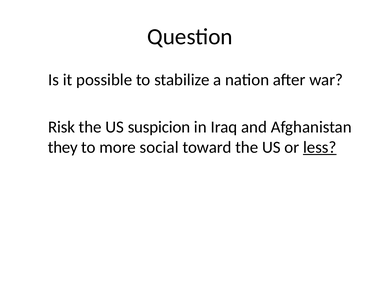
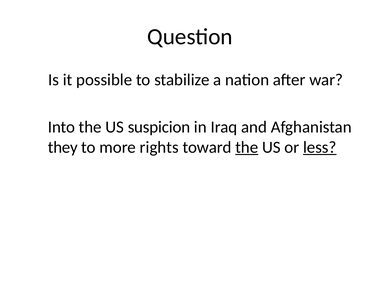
Risk: Risk -> Into
social: social -> rights
the at (247, 147) underline: none -> present
